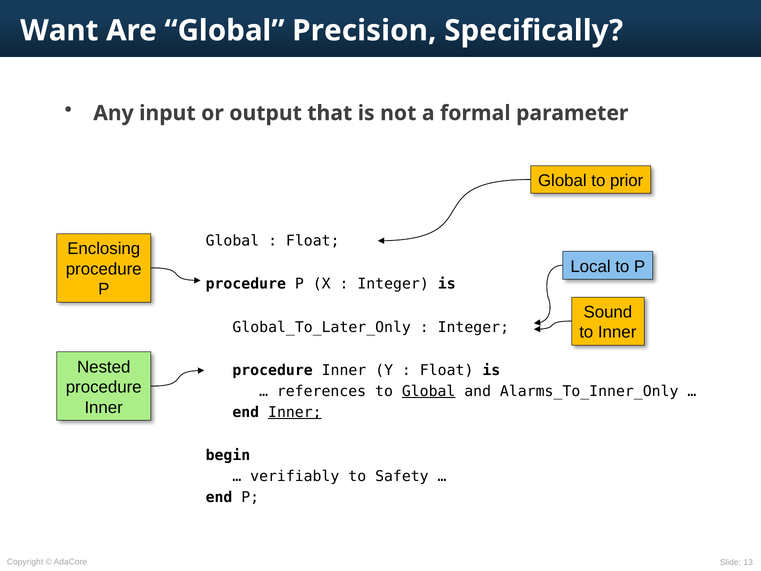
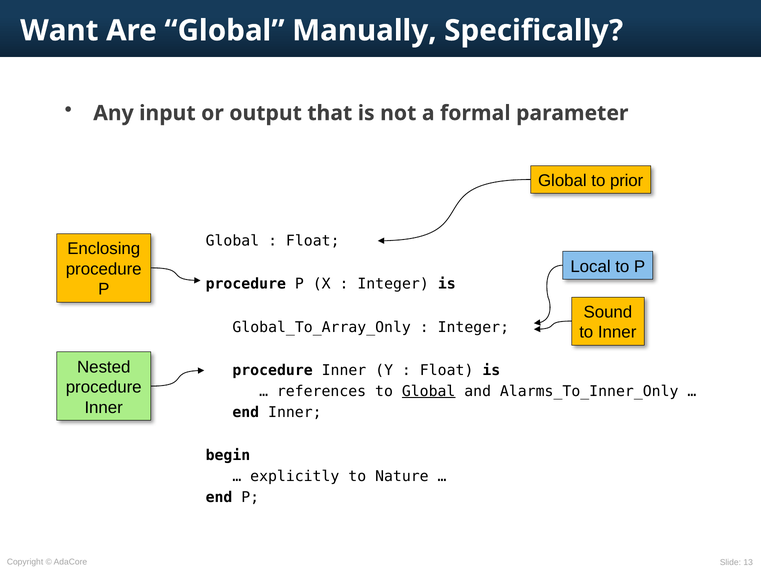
Precision: Precision -> Manually
Global_To_Later_Only: Global_To_Later_Only -> Global_To_Array_Only
Inner at (295, 412) underline: present -> none
verifiably: verifiably -> explicitly
Safety: Safety -> Nature
